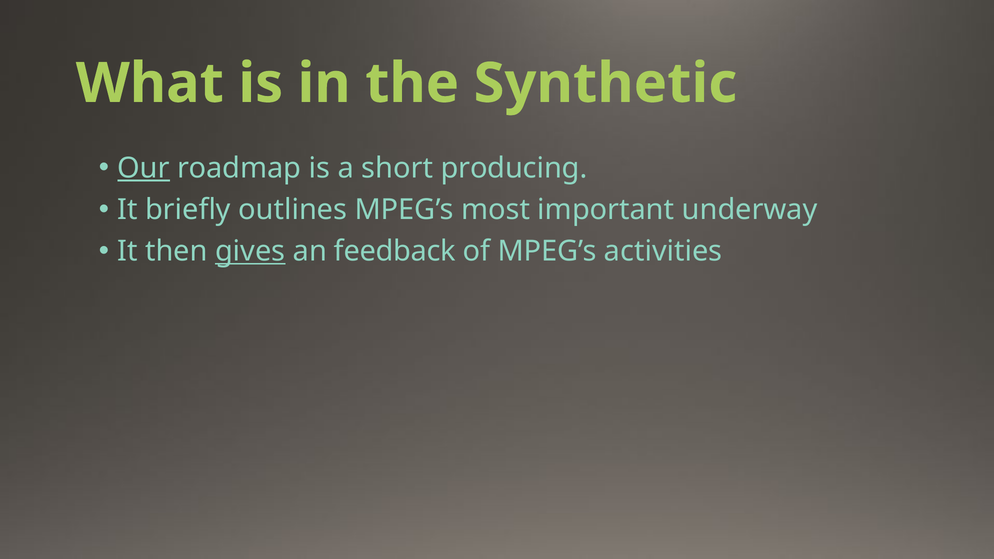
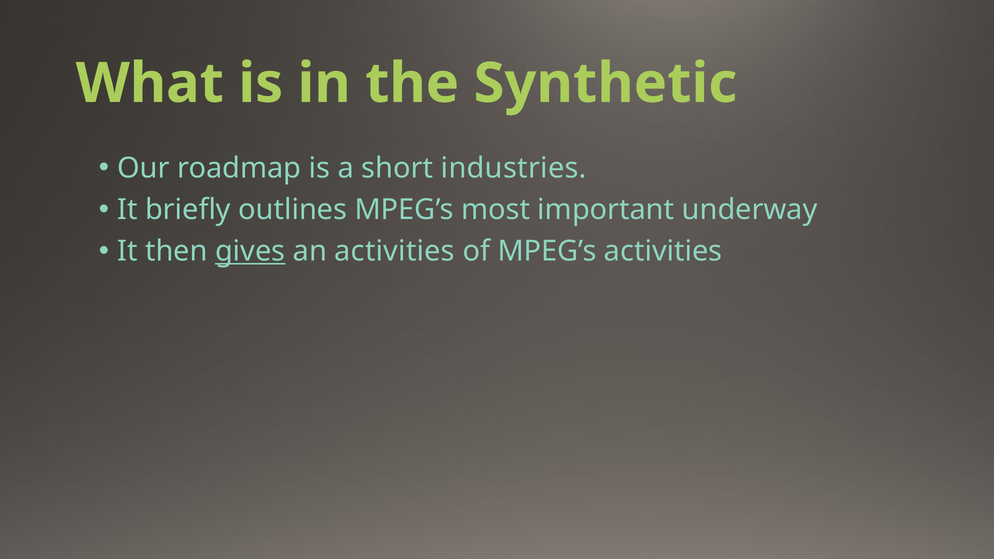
Our underline: present -> none
producing: producing -> industries
an feedback: feedback -> activities
